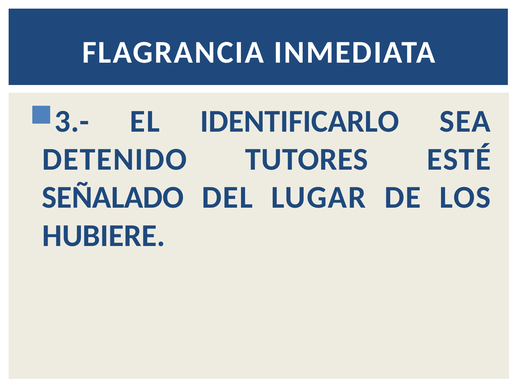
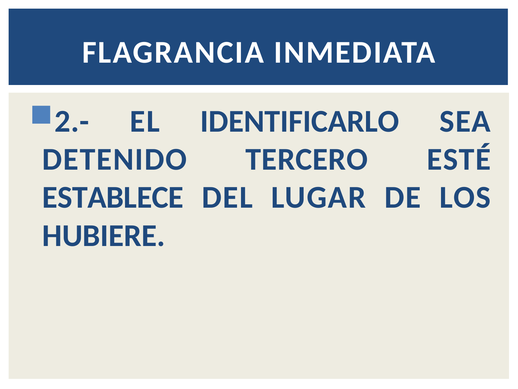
3.-: 3.- -> 2.-
TUTORES: TUTORES -> TERCERO
SEÑALADO: SEÑALADO -> ESTABLECE
